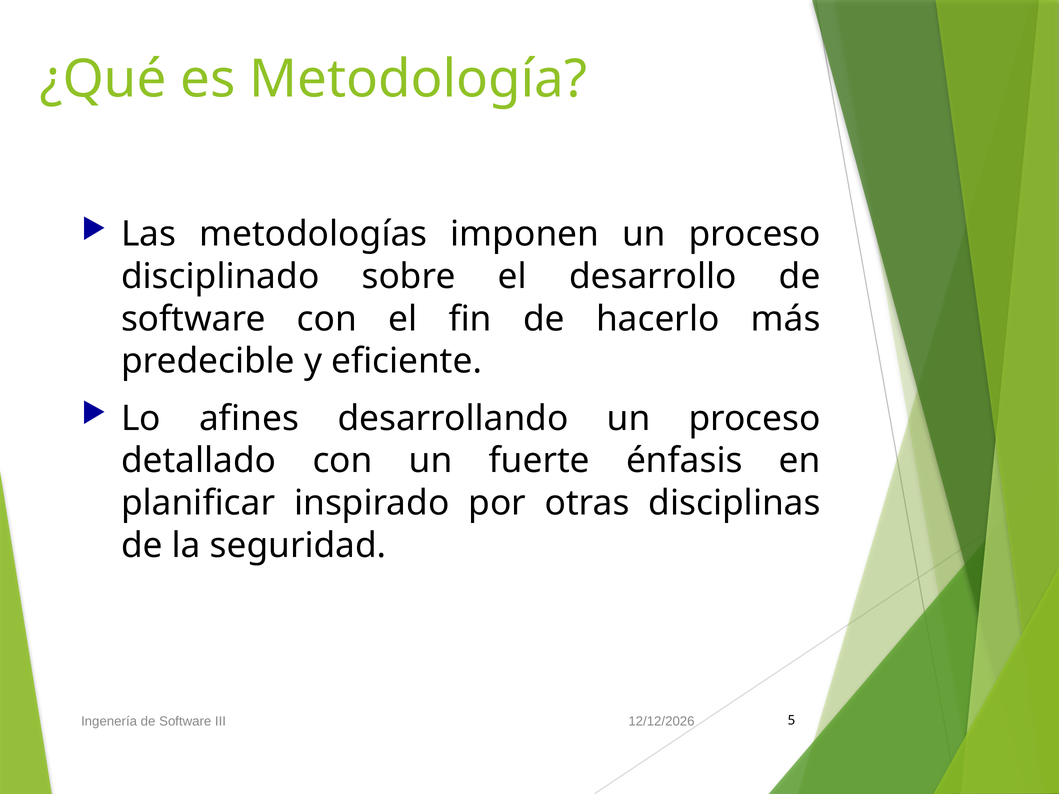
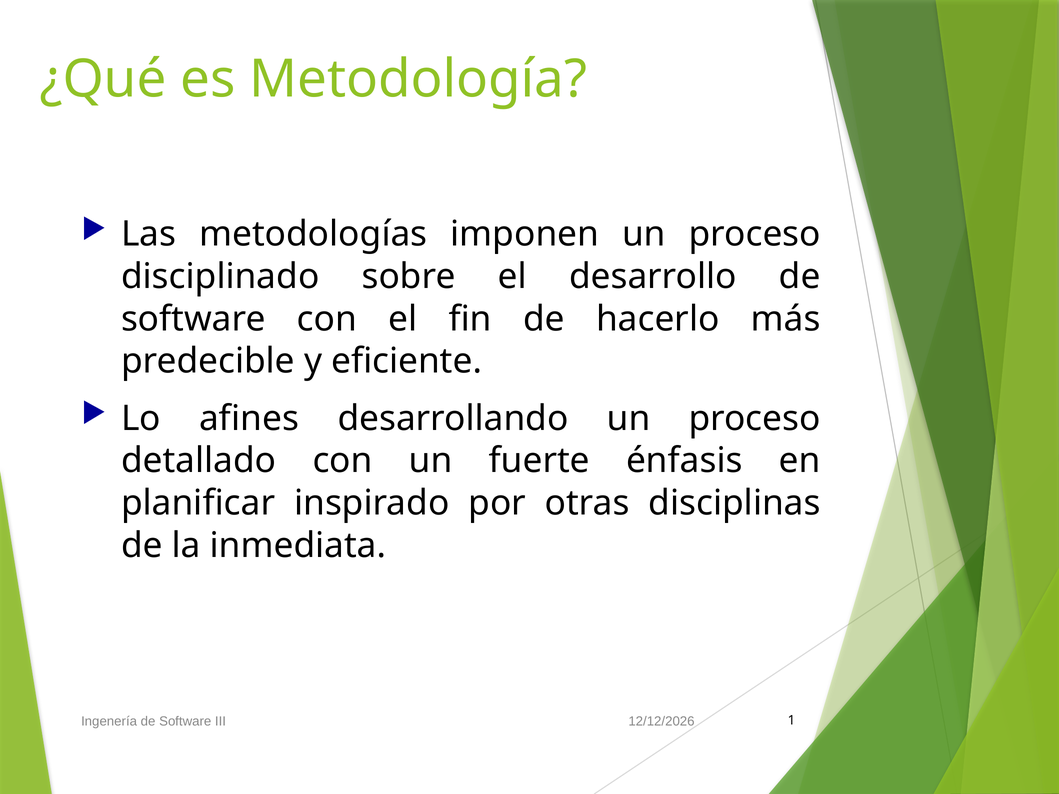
seguridad: seguridad -> inmediata
5: 5 -> 1
